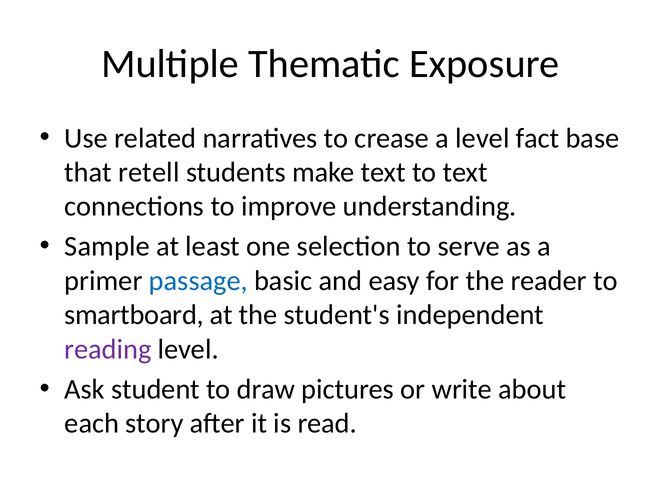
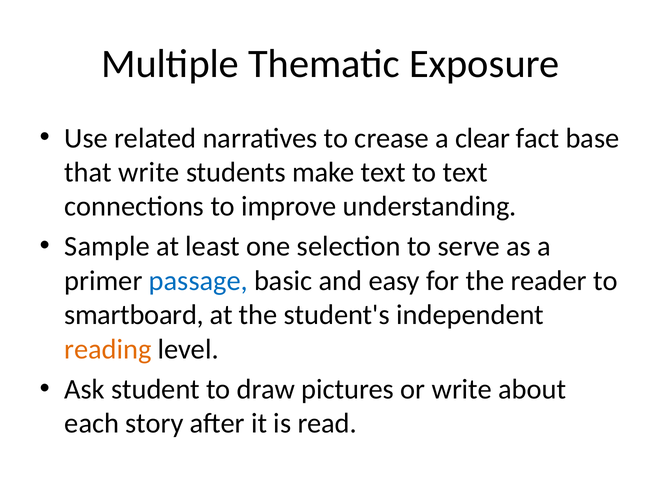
a level: level -> clear
that retell: retell -> write
reading colour: purple -> orange
